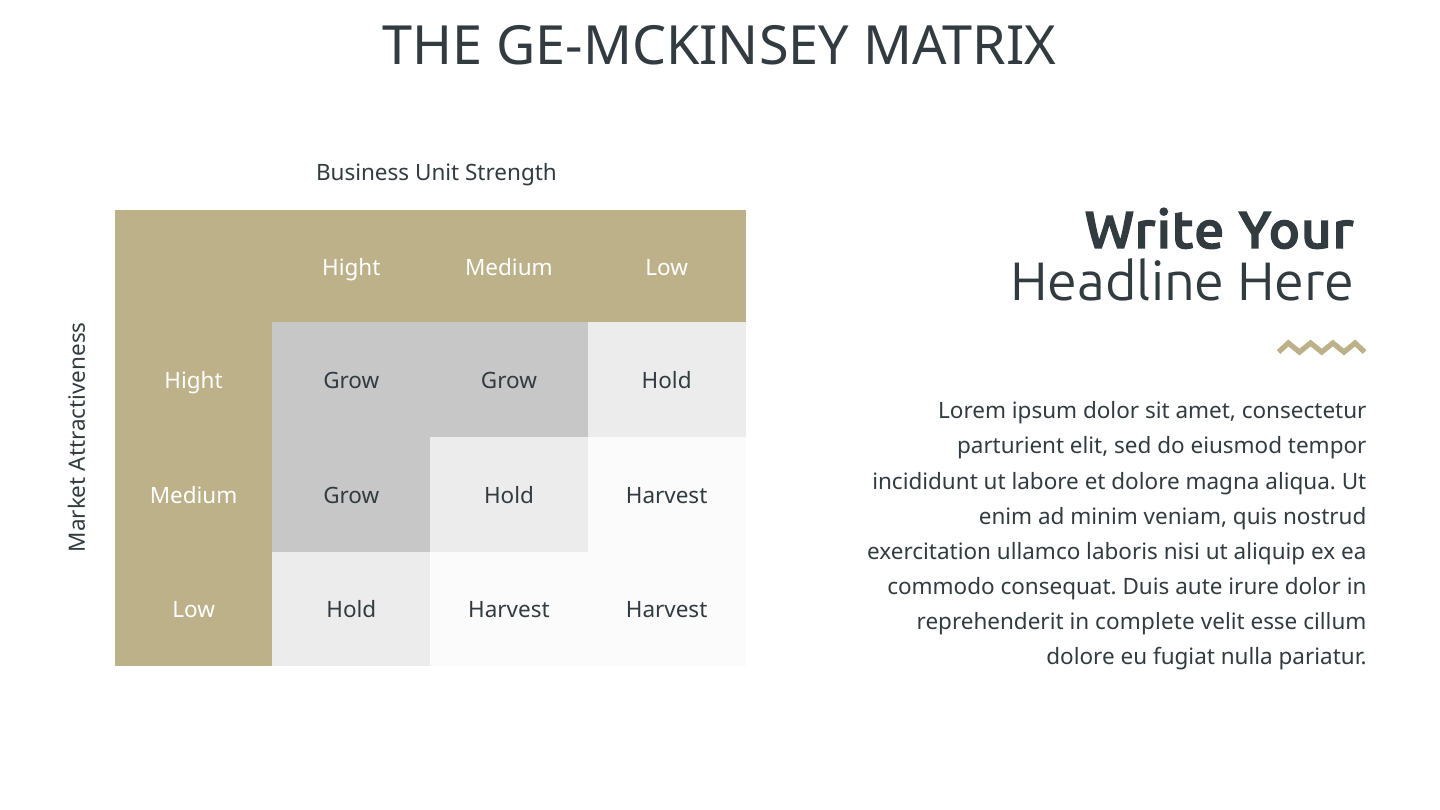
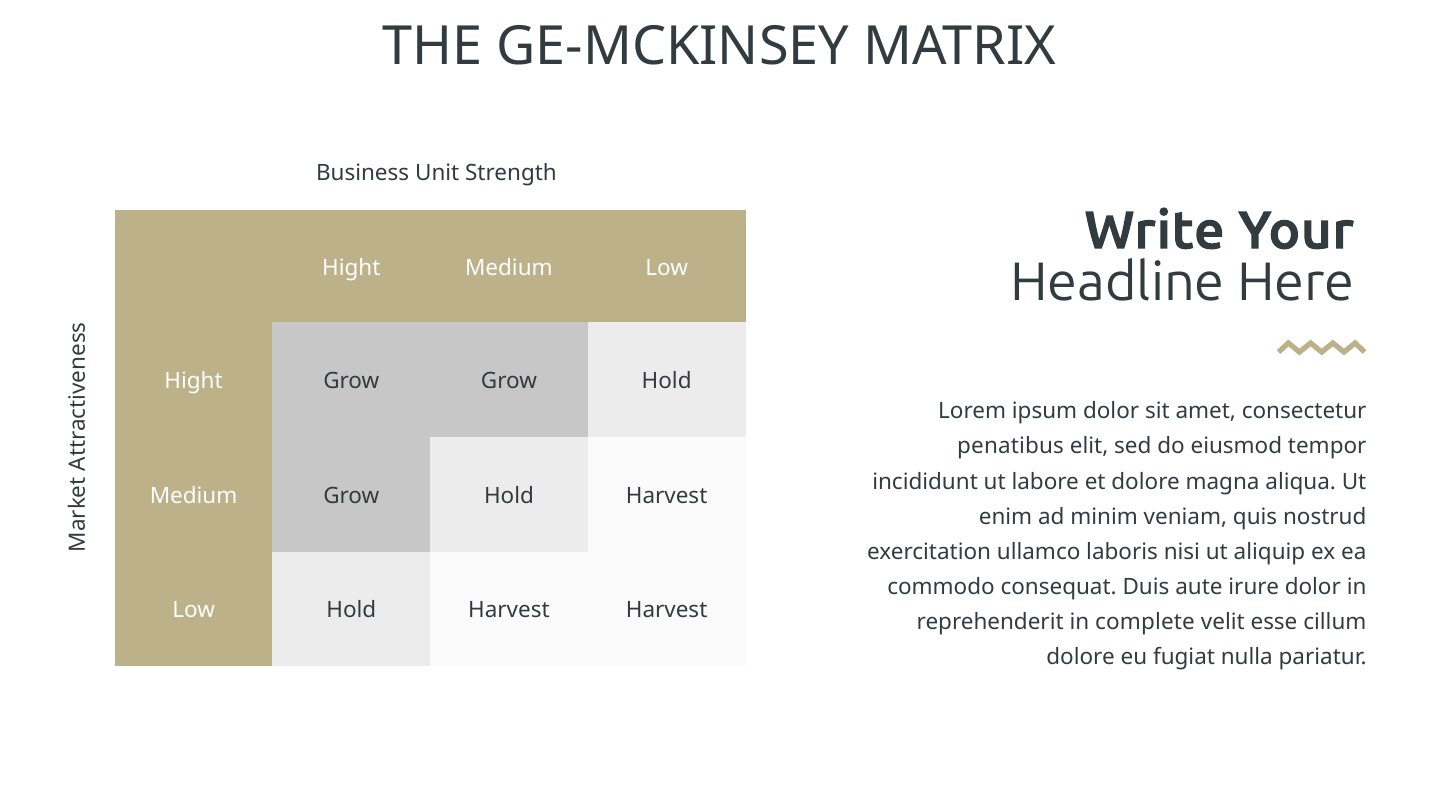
parturient: parturient -> penatibus
